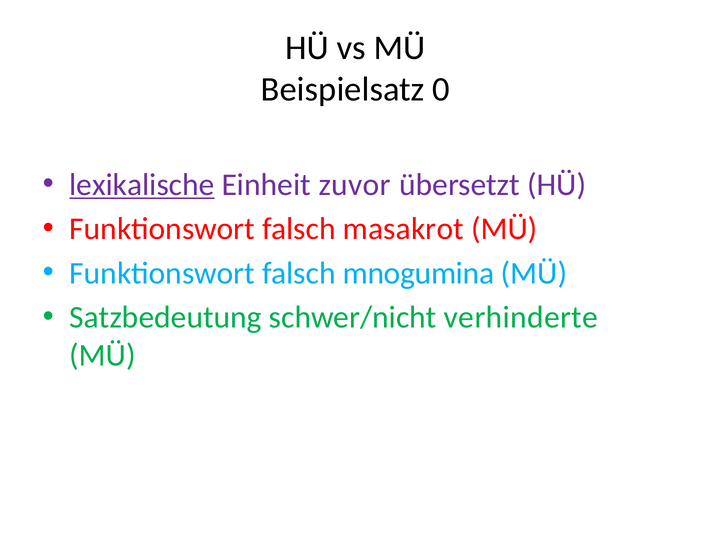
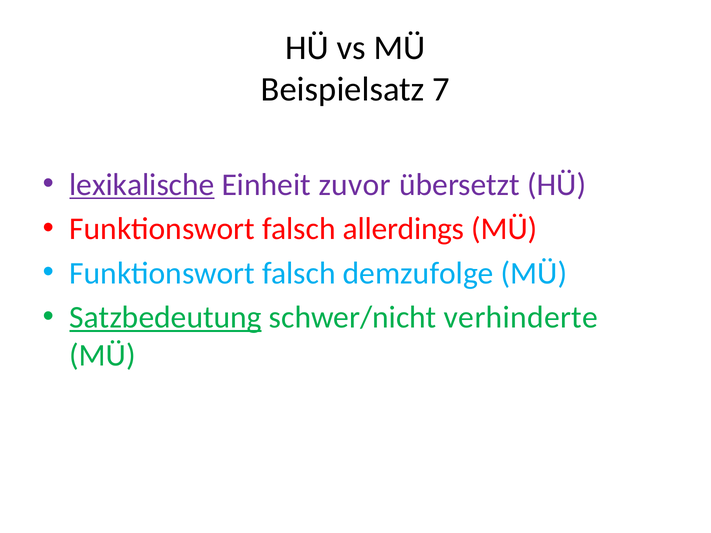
0: 0 -> 7
masakrot: masakrot -> allerdings
mnogumina: mnogumina -> demzufolge
Satzbedeutung underline: none -> present
